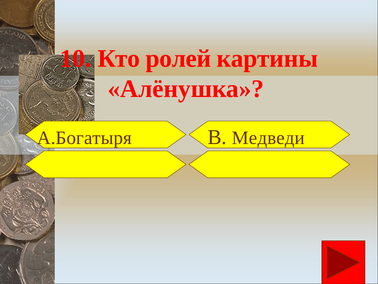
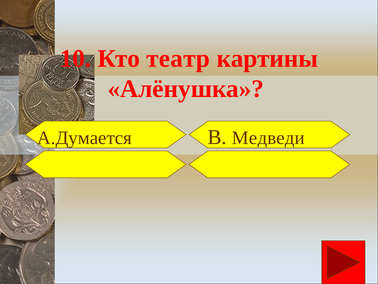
ролей: ролей -> театр
А.Богатыря: А.Богатыря -> А.Думается
